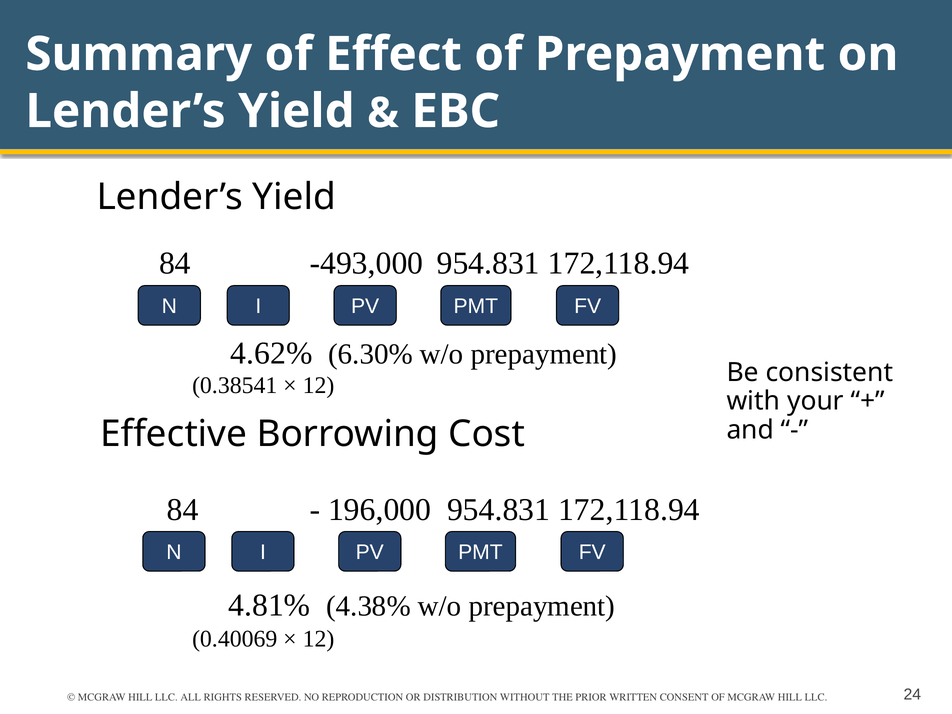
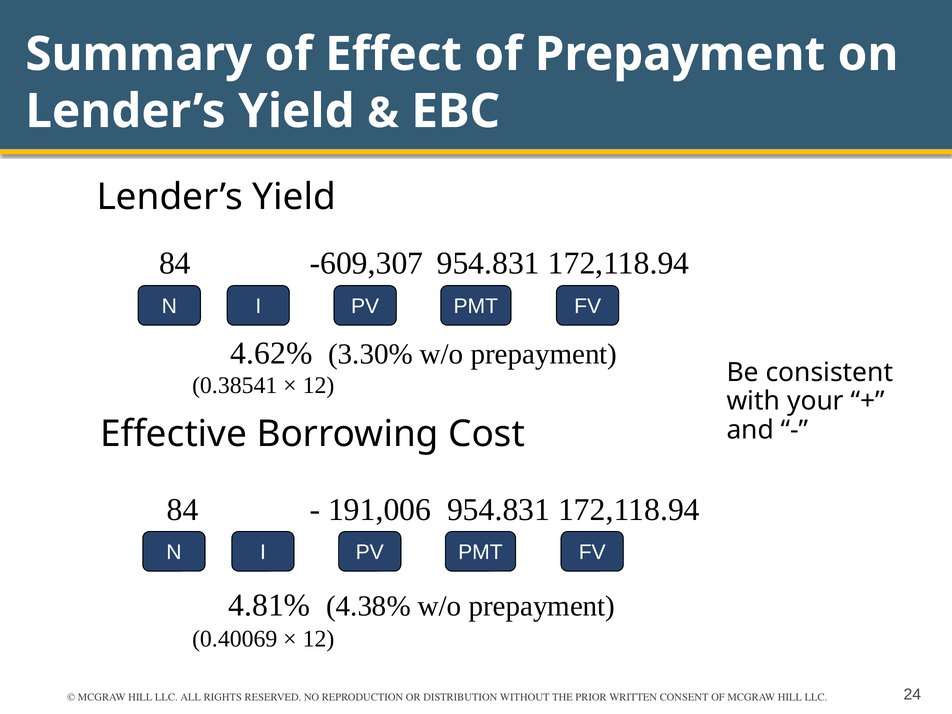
-493,000: -493,000 -> -609,307
6.30%: 6.30% -> 3.30%
196,000: 196,000 -> 191,006
